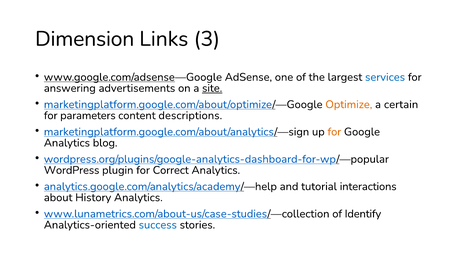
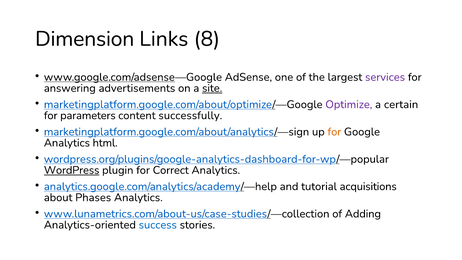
3: 3 -> 8
services colour: blue -> purple
Optimize colour: orange -> purple
descriptions: descriptions -> successfully
blog: blog -> html
WordPress underline: none -> present
interactions: interactions -> acquisitions
History: History -> Phases
Identify: Identify -> Adding
